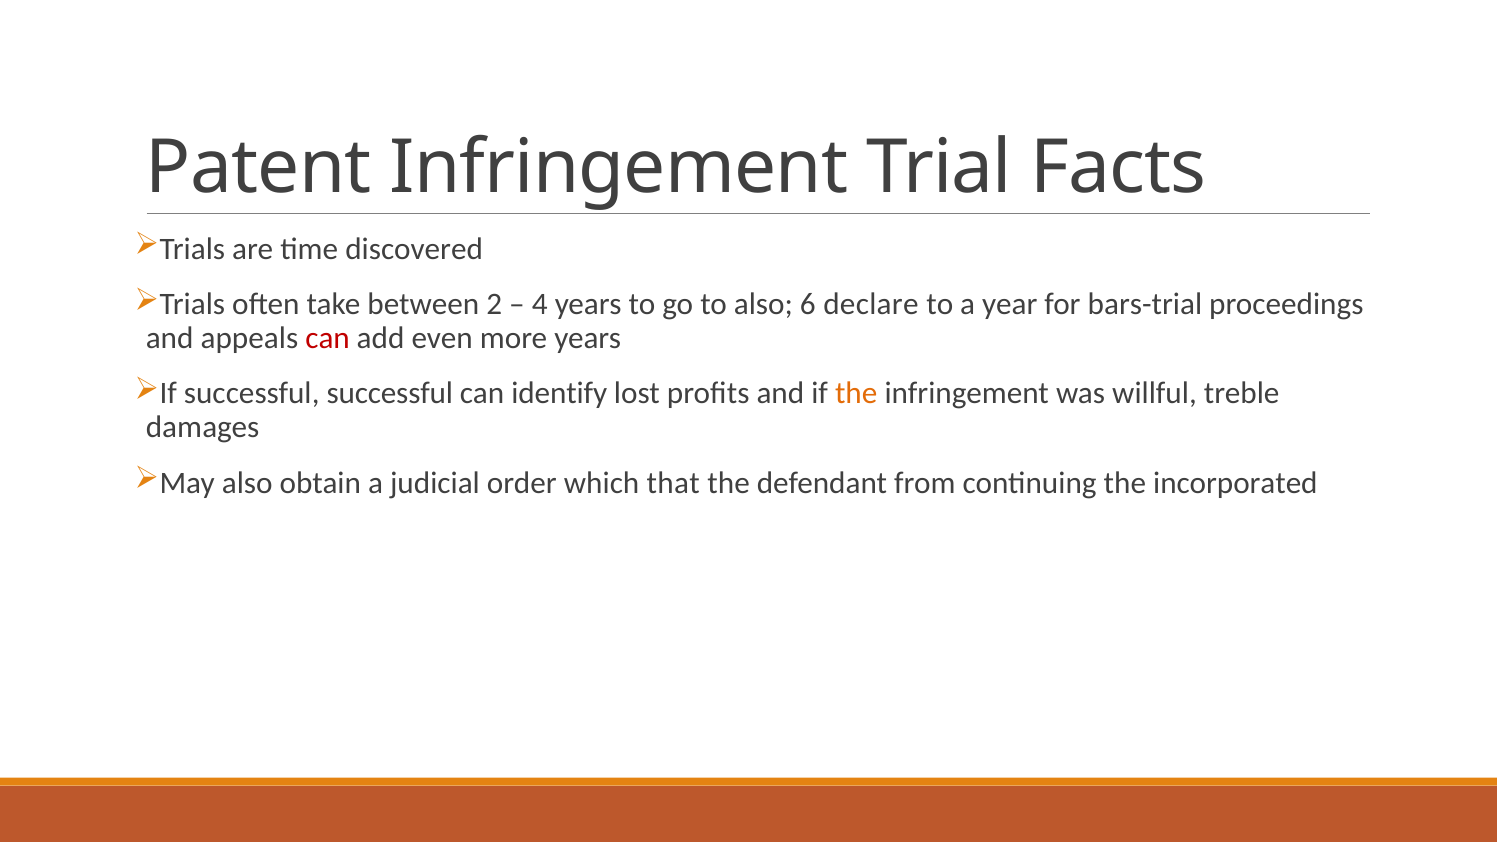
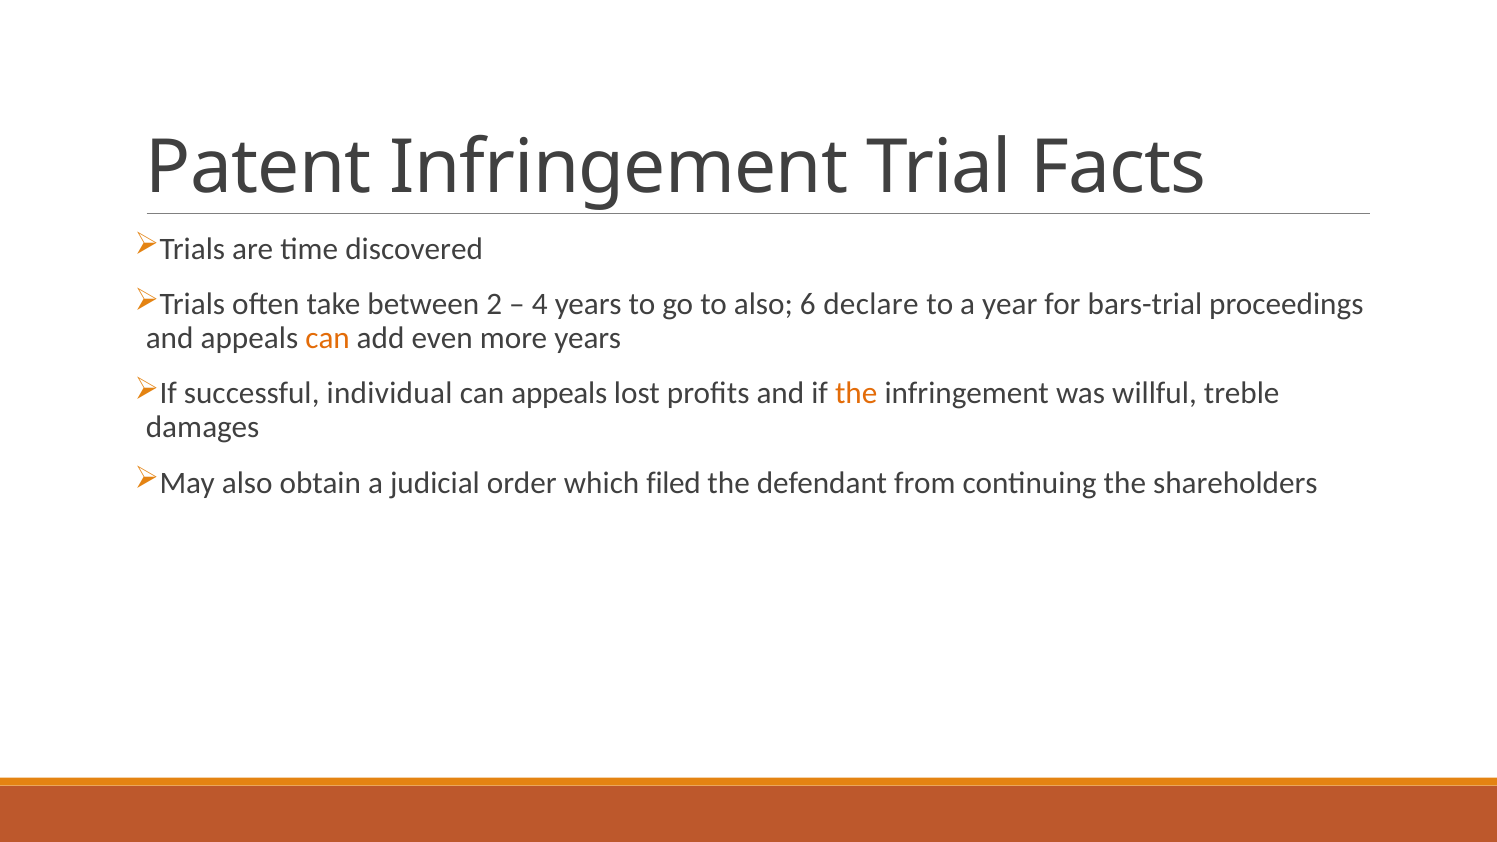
can at (328, 338) colour: red -> orange
successful successful: successful -> individual
can identify: identify -> appeals
that: that -> filed
incorporated: incorporated -> shareholders
